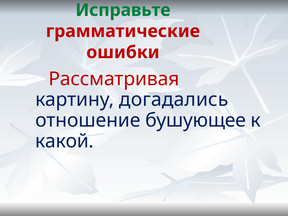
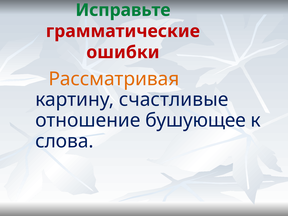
Рассматривая colour: red -> orange
догадались: догадались -> счастливые
какой: какой -> слова
